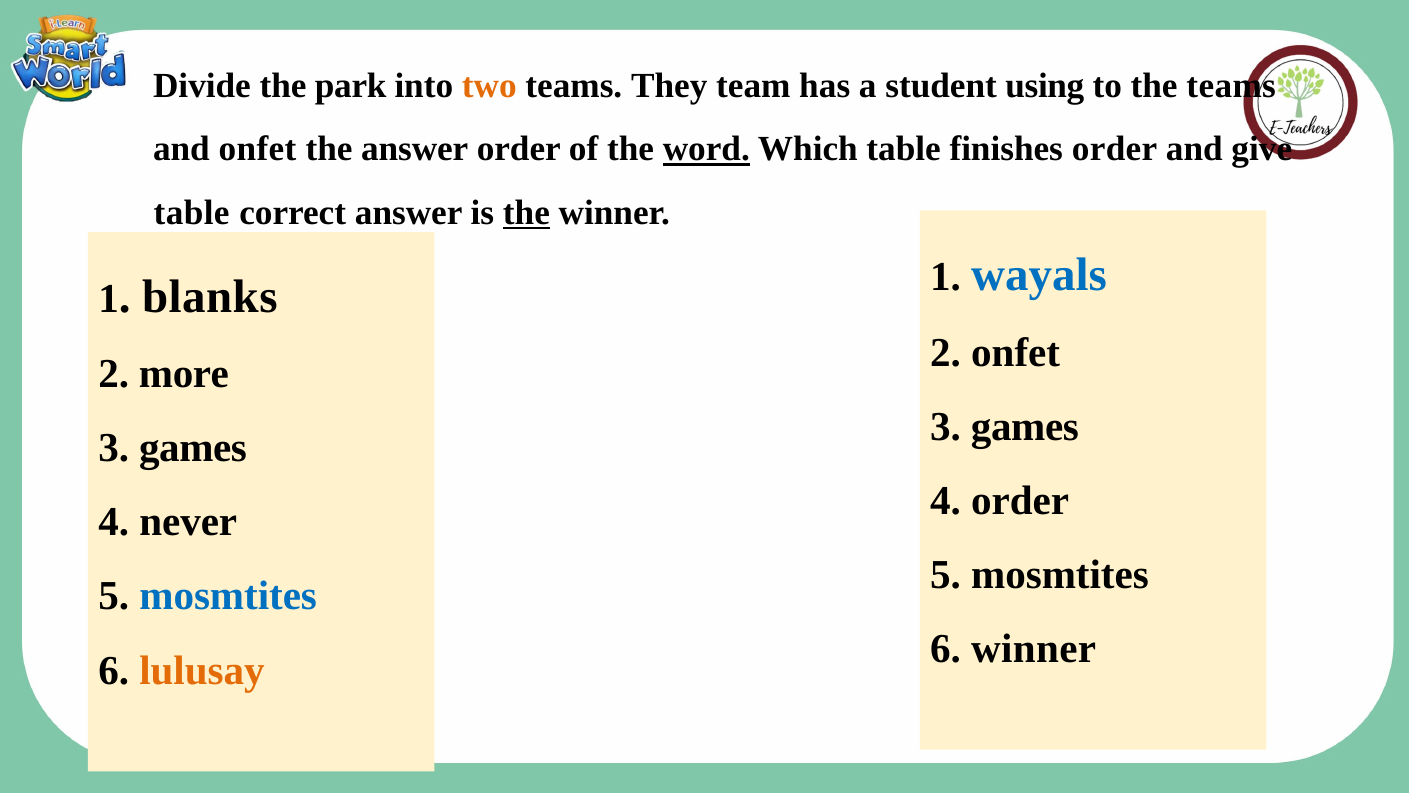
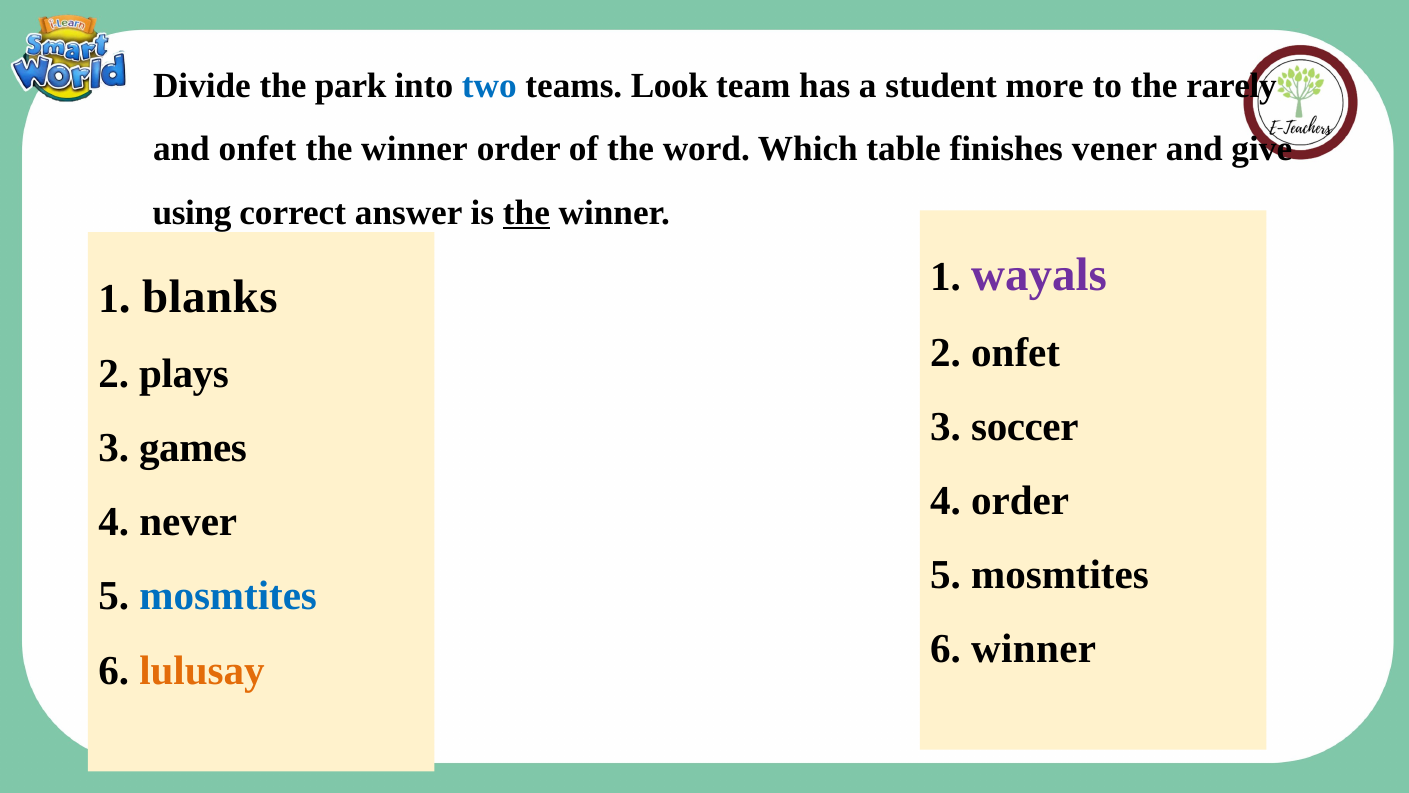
two colour: orange -> blue
They: They -> Look
using: using -> more
the teams: teams -> rarely
answer at (415, 149): answer -> winner
word underline: present -> none
finishes order: order -> vener
table at (192, 213): table -> using
wayals colour: blue -> purple
more: more -> plays
games at (1025, 426): games -> soccer
